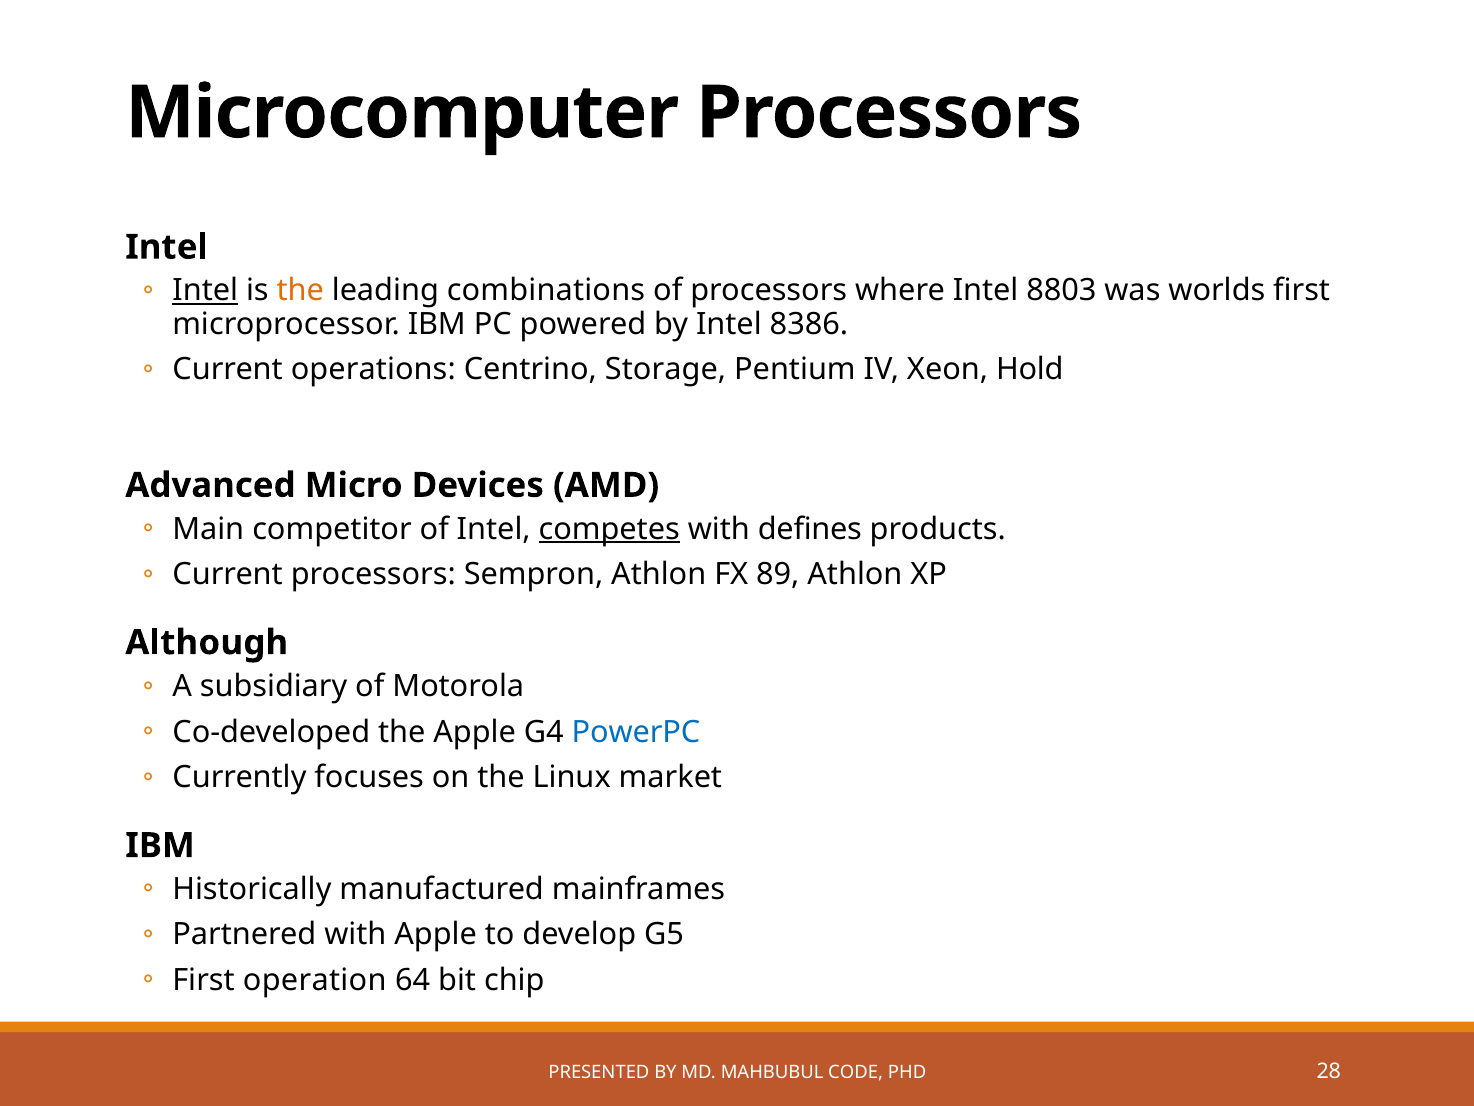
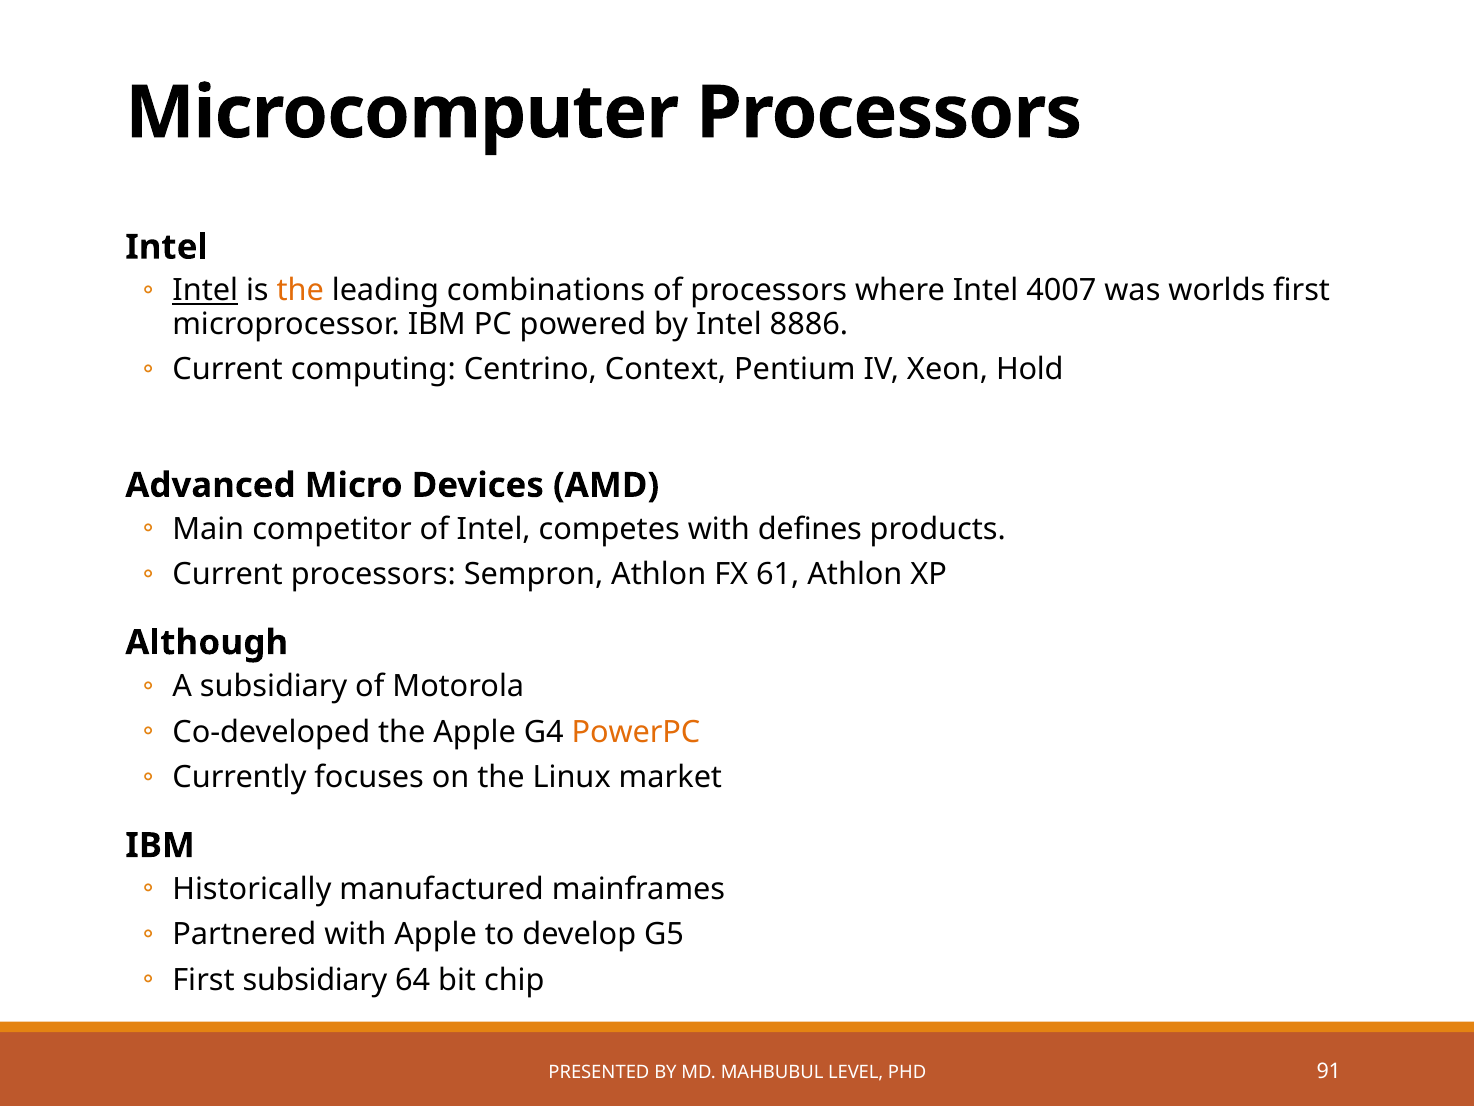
8803: 8803 -> 4007
8386: 8386 -> 8886
operations: operations -> computing
Storage: Storage -> Context
competes underline: present -> none
89: 89 -> 61
PowerPC colour: blue -> orange
First operation: operation -> subsidiary
CODE: CODE -> LEVEL
28: 28 -> 91
